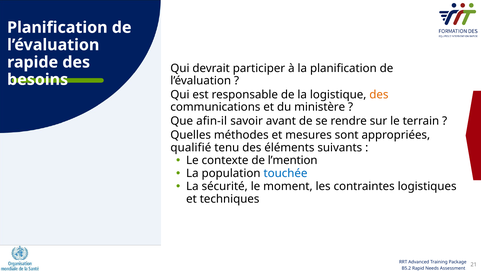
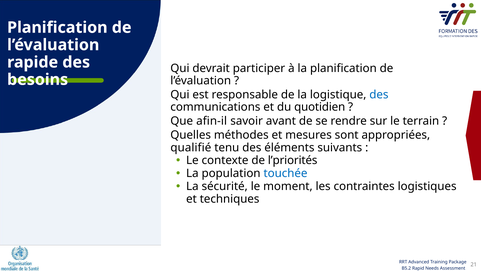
des at (379, 95) colour: orange -> blue
ministère: ministère -> quotidien
l’mention: l’mention -> l’priorités
